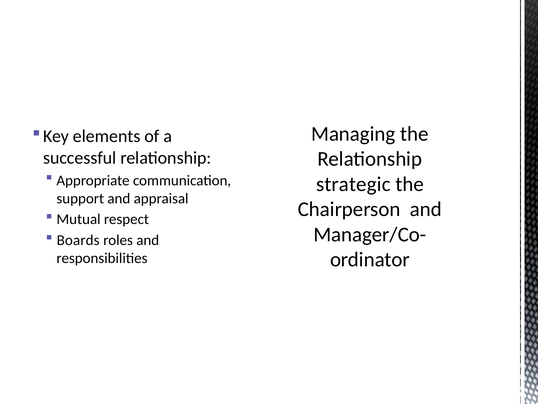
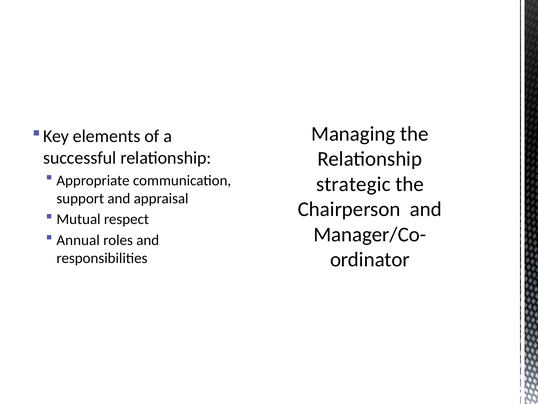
Boards: Boards -> Annual
